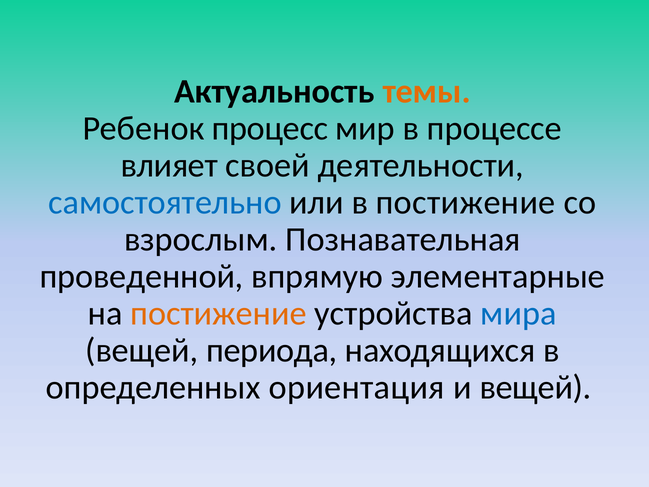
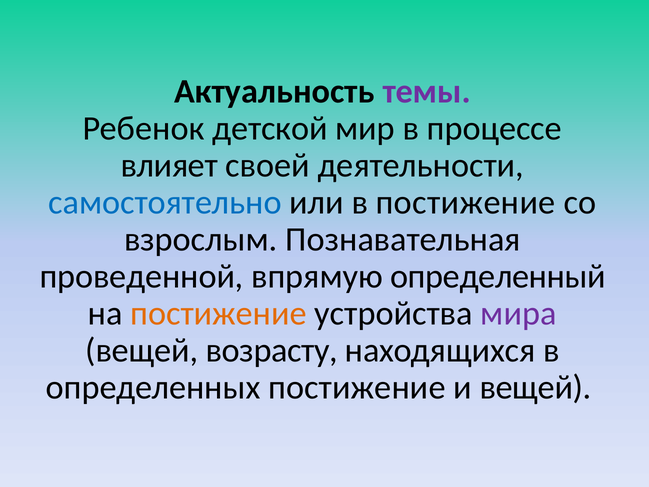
темы colour: orange -> purple
процесс: процесс -> детской
элементарные: элементарные -> определенный
мира colour: blue -> purple
периода: периода -> возрасту
определенных ориентация: ориентация -> постижение
